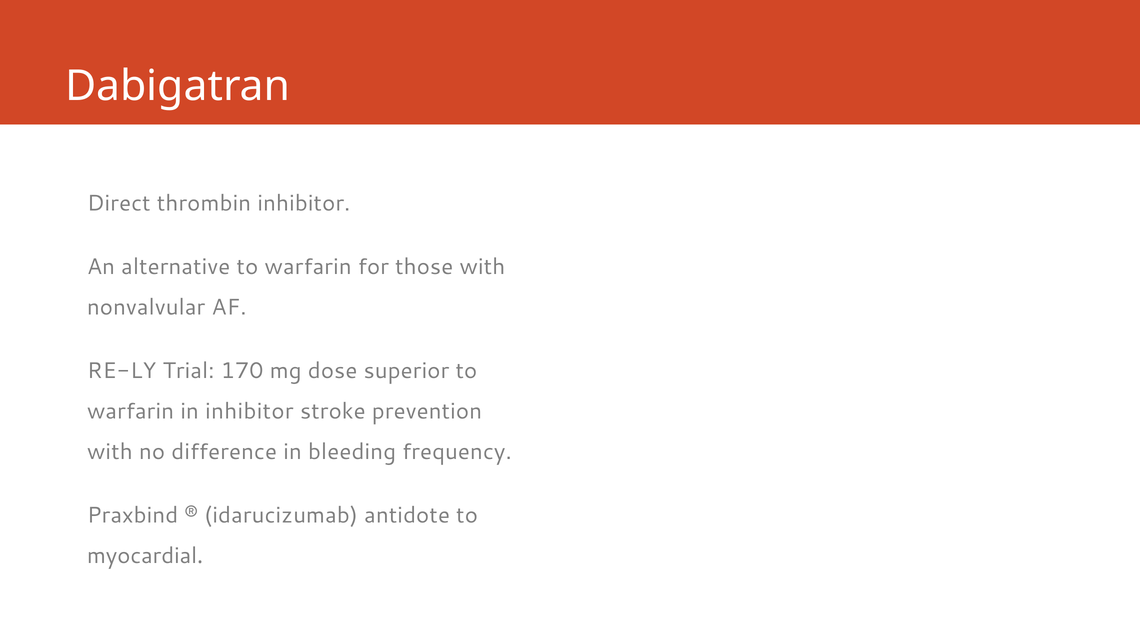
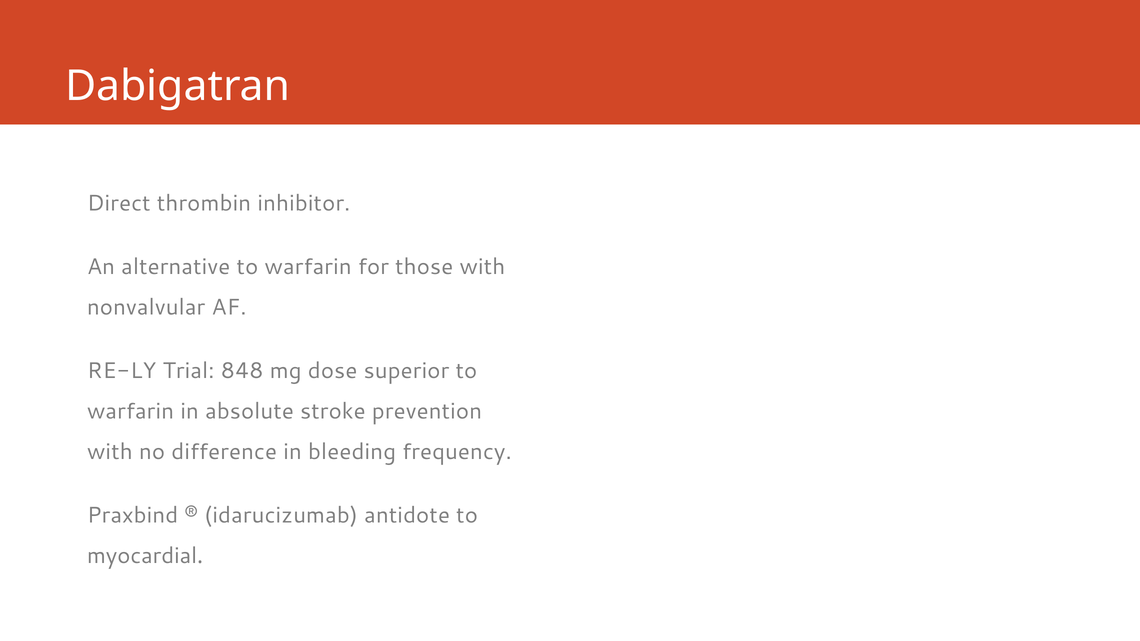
170: 170 -> 848
in inhibitor: inhibitor -> absolute
